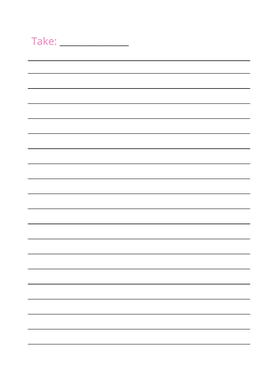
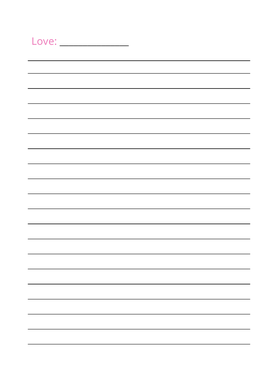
Take: Take -> Love
